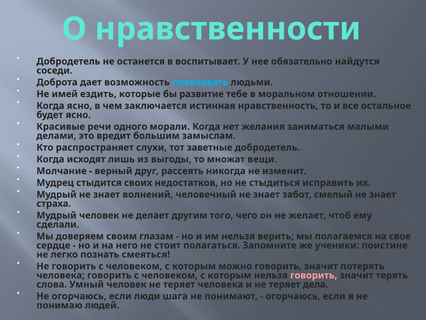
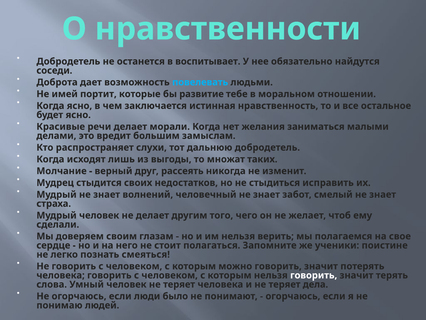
ездить: ездить -> портит
речи одного: одного -> делает
заветные: заветные -> дальнюю
вещи: вещи -> таких
говорить at (314, 275) colour: pink -> white
шага: шага -> было
